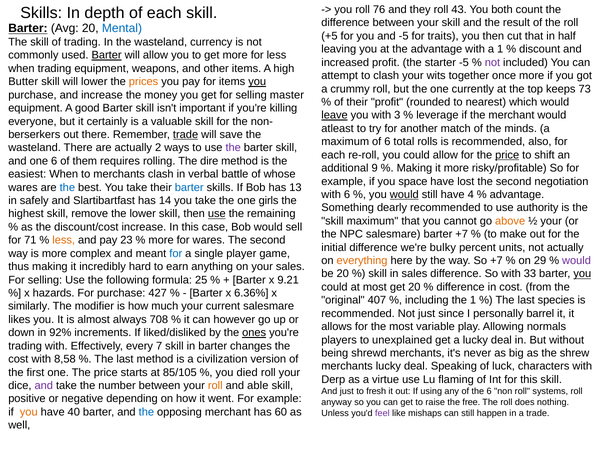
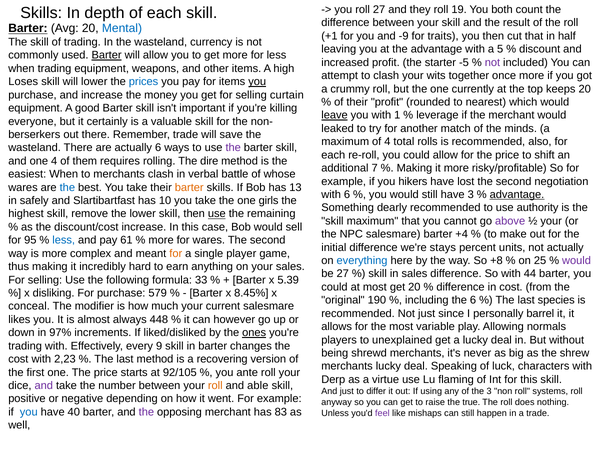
roll 76: 76 -> 27
43: 43 -> 19
+5: +5 -> +1
and -5: -5 -> -9
a 1: 1 -> 5
Butter: Butter -> Loses
prices colour: orange -> blue
keeps 73: 73 -> 20
master: master -> curtain
3: 3 -> 1
atleast: atleast -> leaked
trade at (186, 135) underline: present -> none
of 6: 6 -> 4
actually 2: 2 -> 6
price at (507, 155) underline: present -> none
one 6: 6 -> 4
9: 9 -> 7
space: space -> hikers
barter at (189, 188) colour: blue -> orange
would at (404, 195) underline: present -> none
have 4: 4 -> 3
advantage at (517, 195) underline: none -> present
14: 14 -> 10
above colour: orange -> purple
barter +7: +7 -> +4
71: 71 -> 95
less at (64, 241) colour: orange -> blue
23: 23 -> 61
bulky: bulky -> stays
for at (176, 254) colour: blue -> orange
everything colour: orange -> blue
So +7: +7 -> +8
29: 29 -> 25
be 20: 20 -> 27
33: 33 -> 44
you at (582, 274) underline: present -> none
25: 25 -> 33
9.21: 9.21 -> 5.39
hazards: hazards -> disliking
427: 427 -> 579
6.36%: 6.36% -> 8.45%
407: 407 -> 190
the 1: 1 -> 6
similarly: similarly -> conceal
708: 708 -> 448
92%: 92% -> 97%
7: 7 -> 9
8,58: 8,58 -> 2,23
civilization: civilization -> recovering
85/105: 85/105 -> 92/105
died: died -> ante
fresh: fresh -> differ
the 6: 6 -> 3
free: free -> true
you at (29, 412) colour: orange -> blue
the at (146, 412) colour: blue -> purple
60: 60 -> 83
